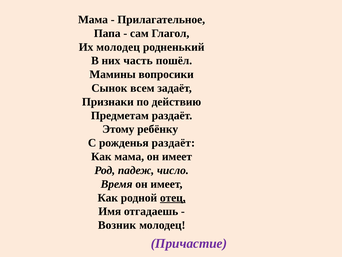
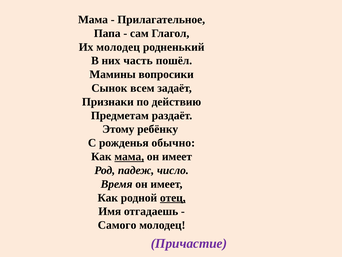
рожденья раздаёт: раздаёт -> обычно
мама at (129, 156) underline: none -> present
Возник: Возник -> Самого
